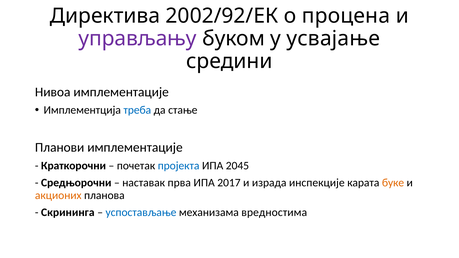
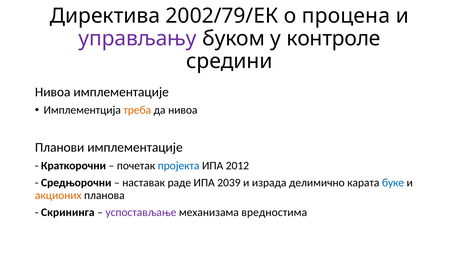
2002/92/ЕК: 2002/92/ЕК -> 2002/79/ЕК
усвајање: усвајање -> контроле
треба colour: blue -> orange
да стање: стање -> нивоа
2045: 2045 -> 2012
прва: прва -> раде
2017: 2017 -> 2039
инспекције: инспекције -> делимично
буке colour: orange -> blue
успостављање colour: blue -> purple
